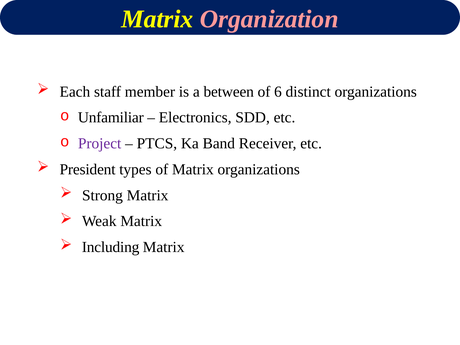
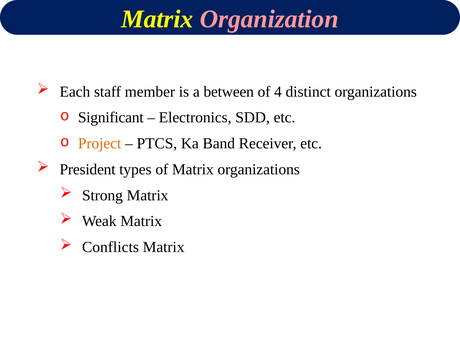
6: 6 -> 4
Unfamiliar: Unfamiliar -> Significant
Project colour: purple -> orange
Including: Including -> Conflicts
